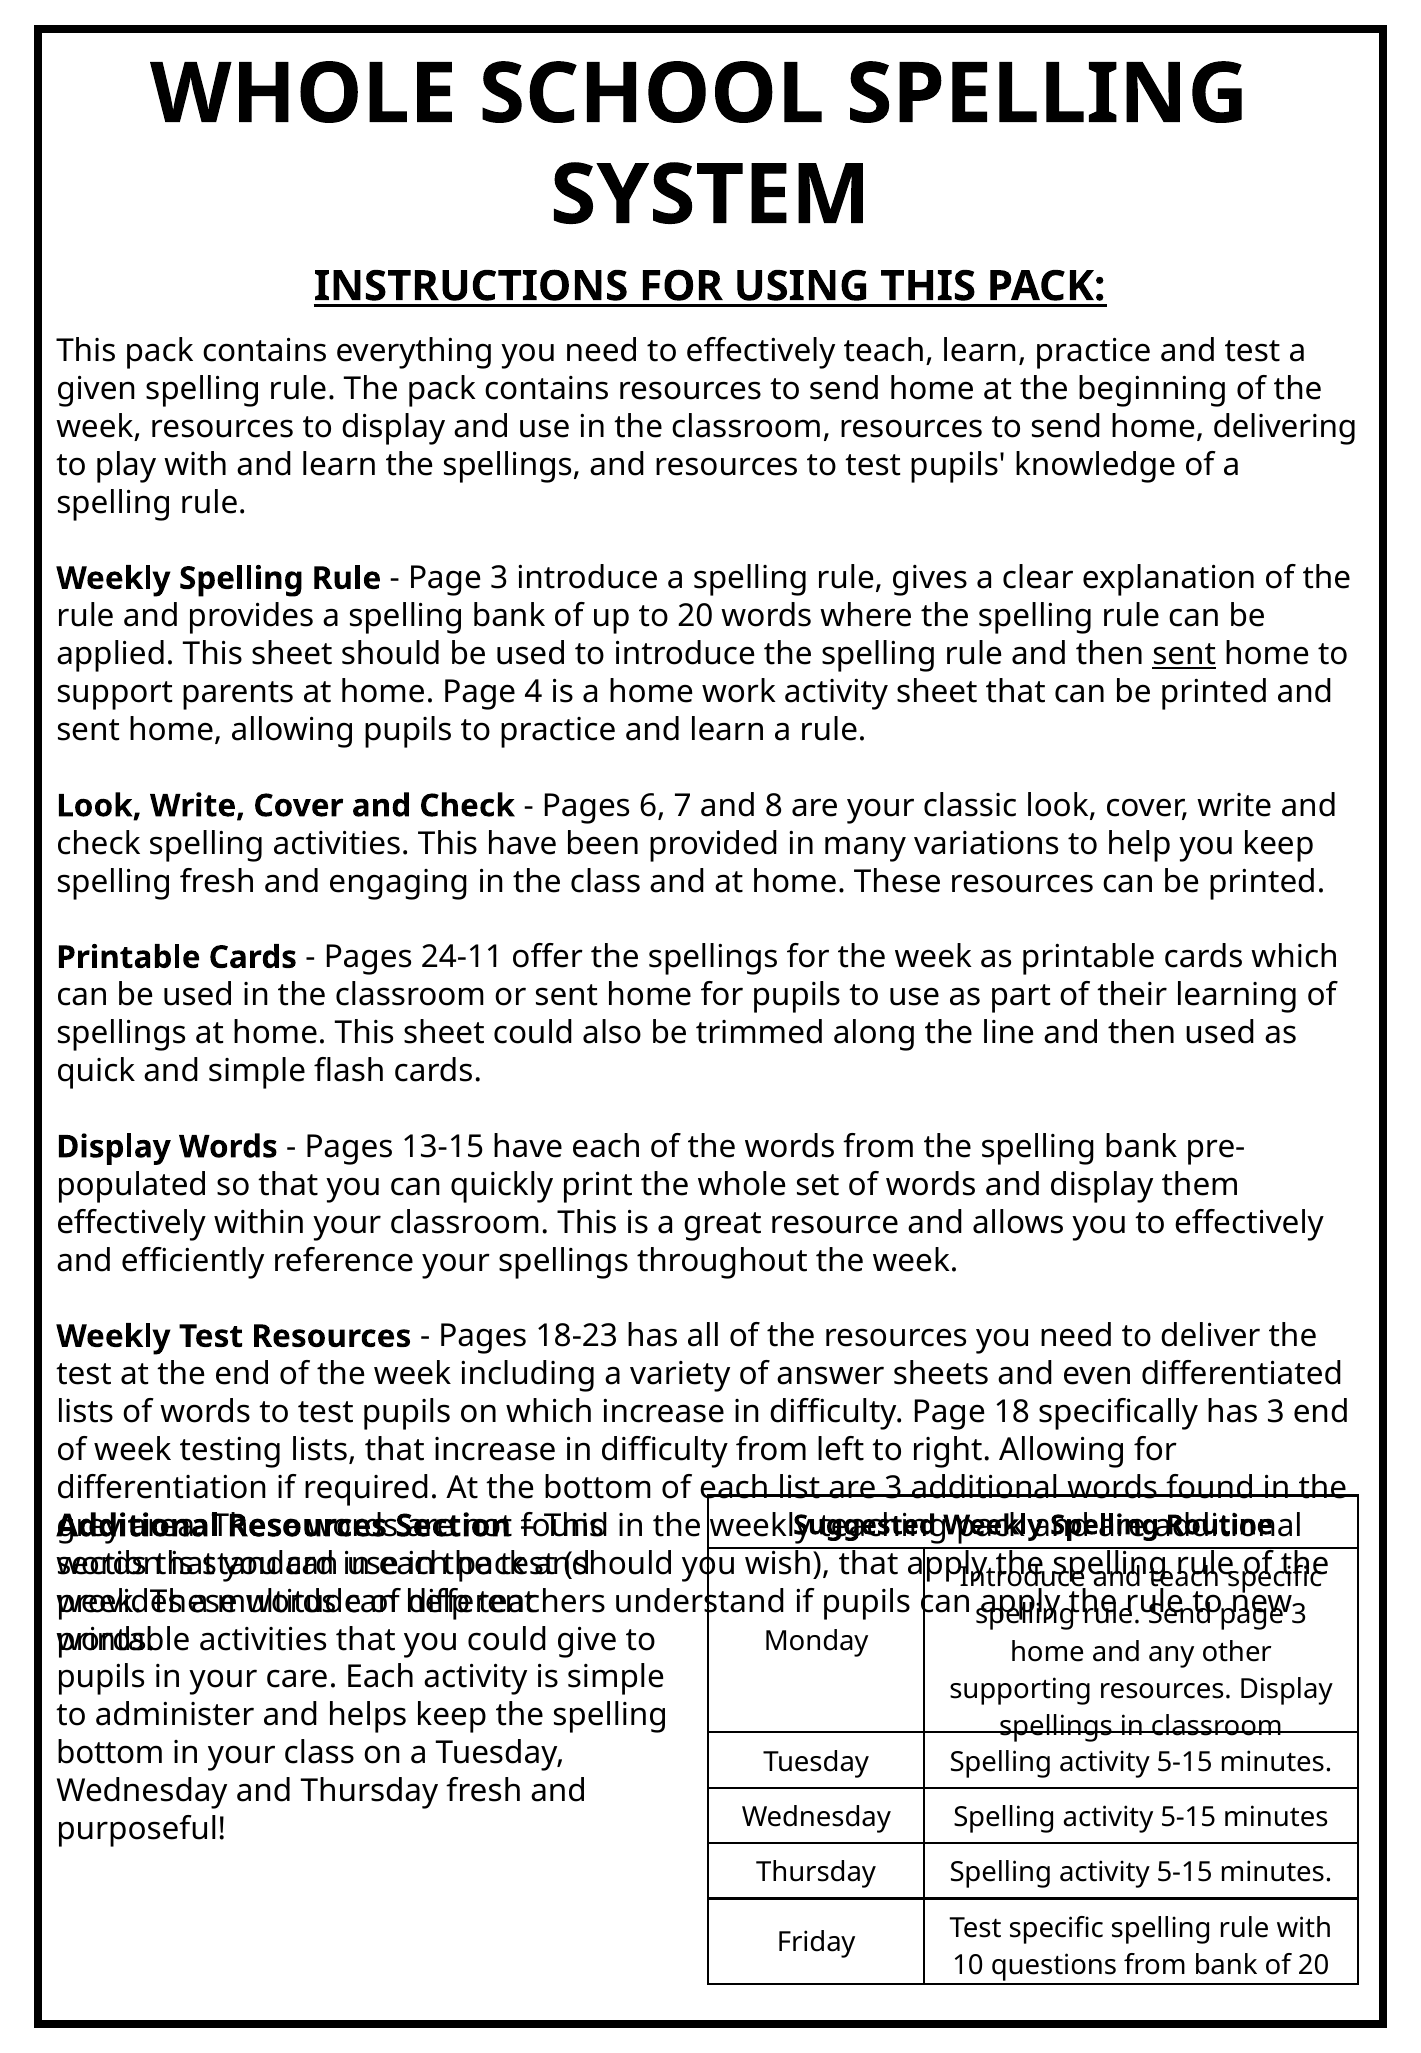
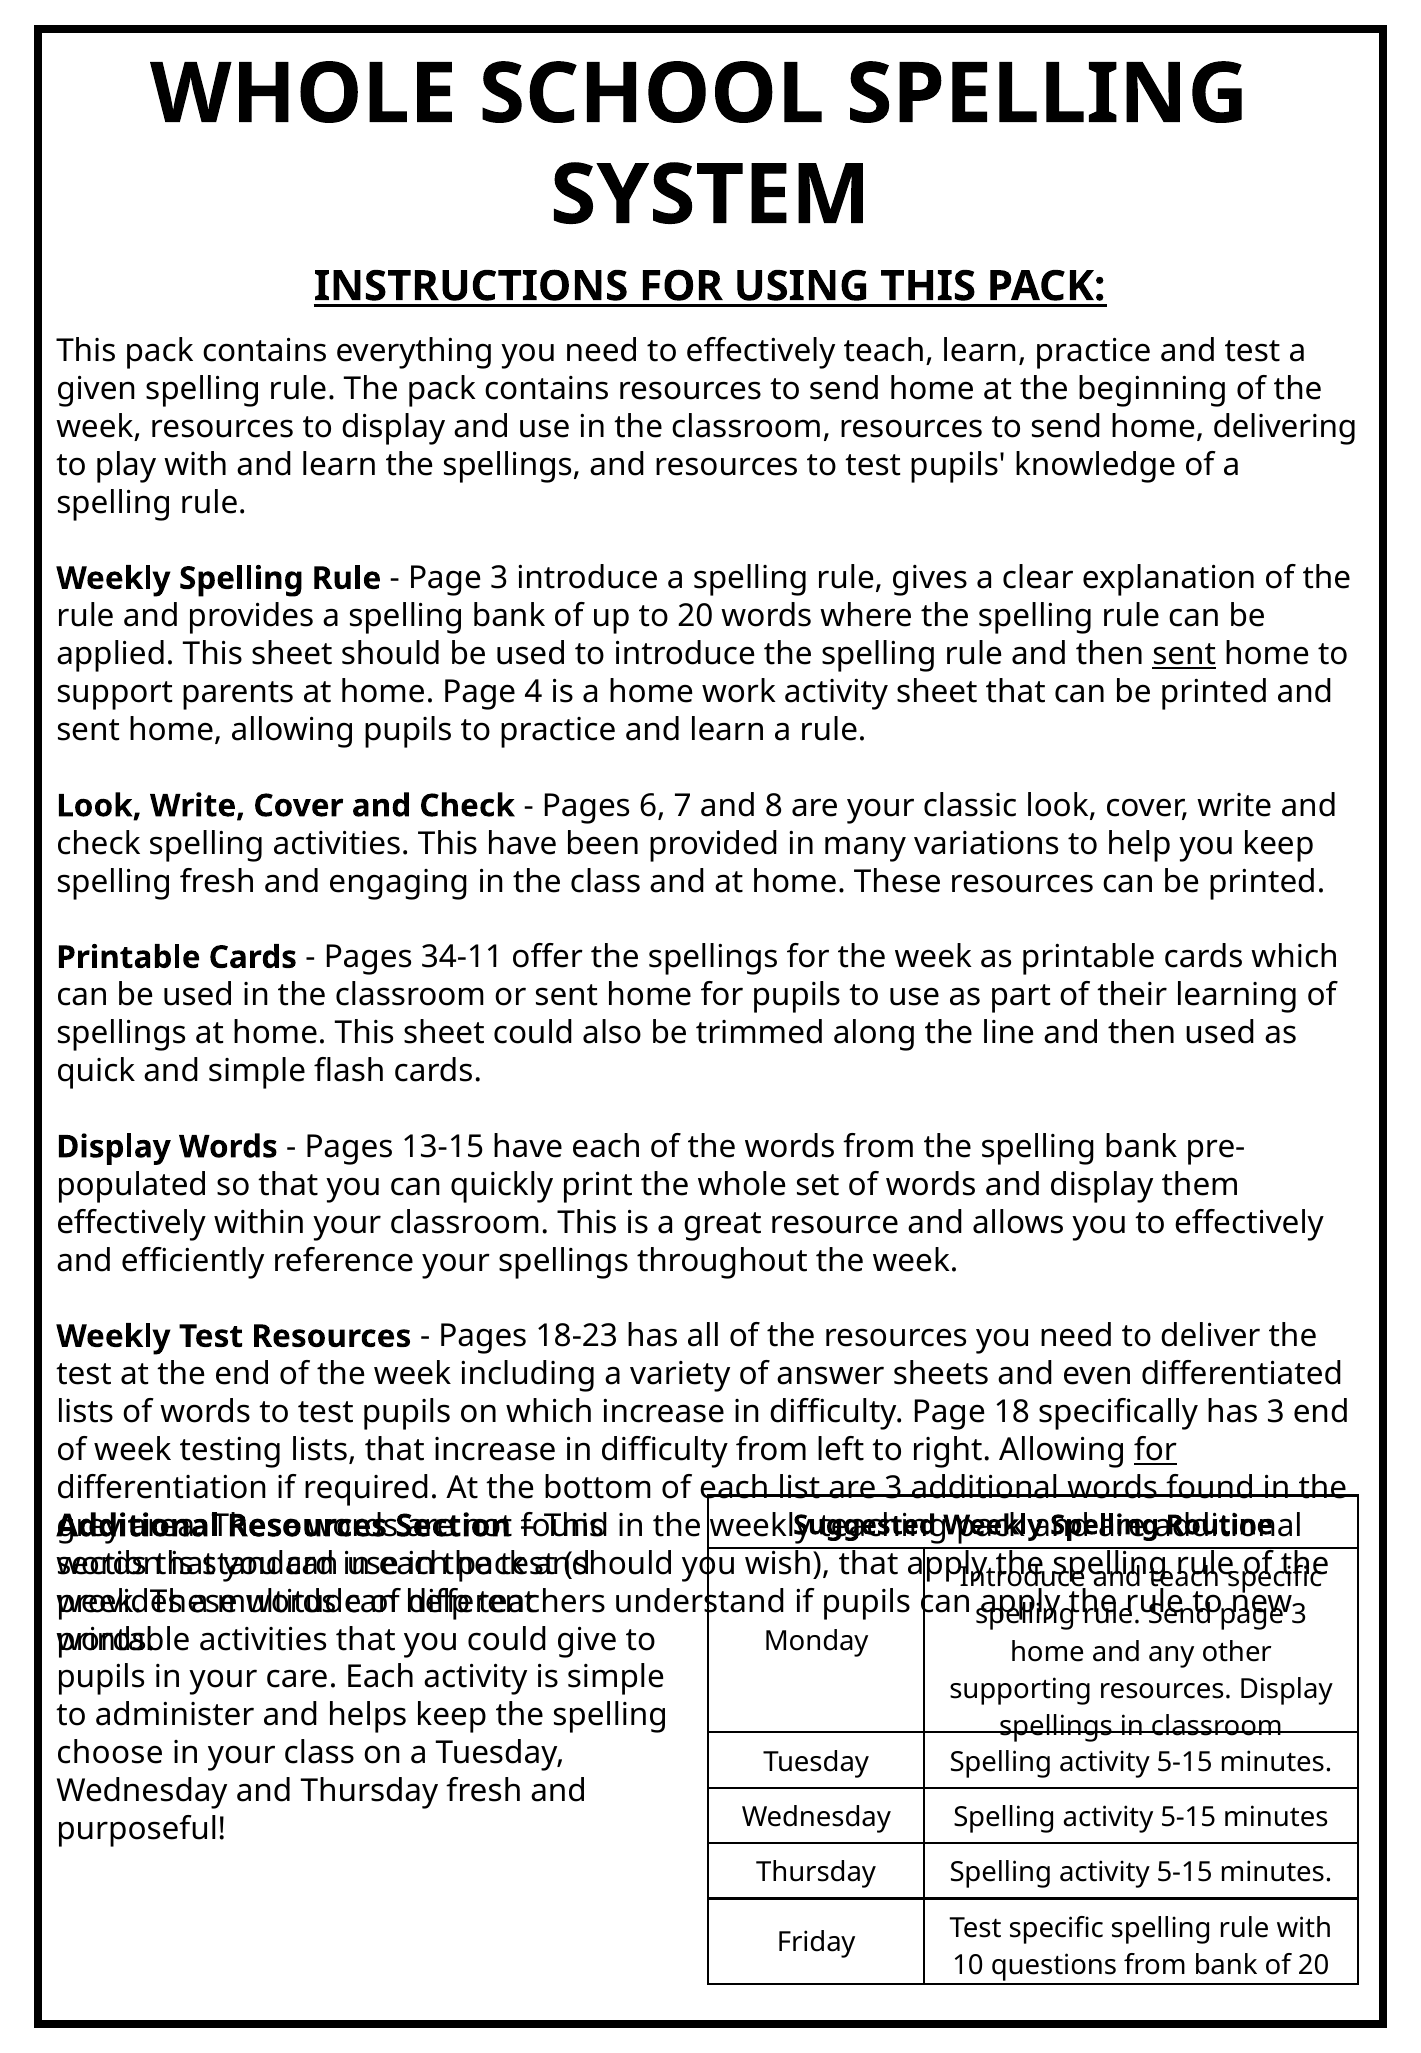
24-11: 24-11 -> 34-11
for at (1156, 1450) underline: none -> present
bottom at (110, 1753): bottom -> choose
